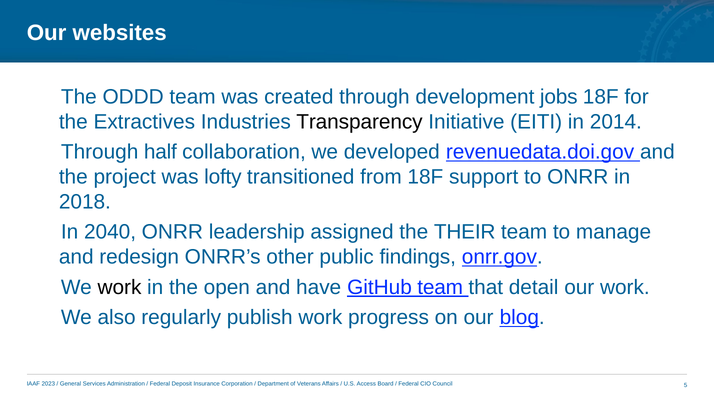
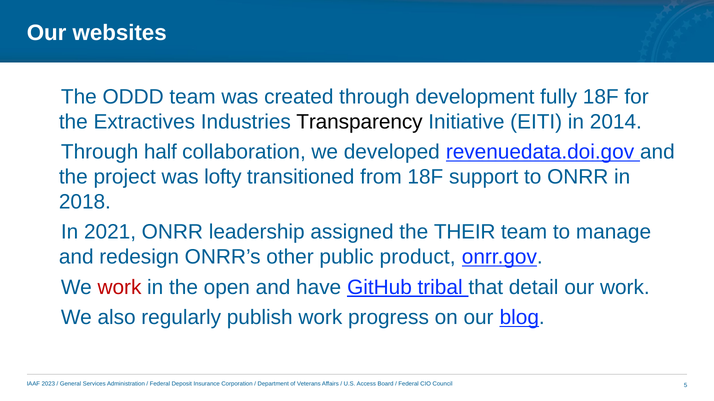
jobs: jobs -> fully
2040: 2040 -> 2021
findings: findings -> product
work at (119, 288) colour: black -> red
GitHub team: team -> tribal
